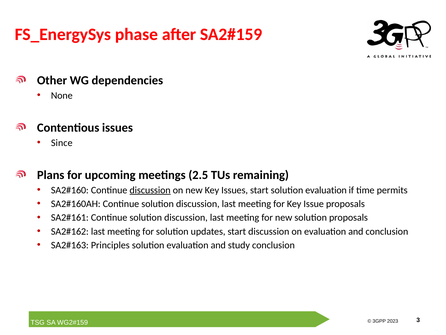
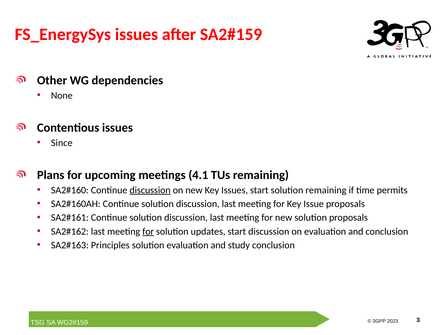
FS_EnergySys phase: phase -> issues
2.5: 2.5 -> 4.1
start solution evaluation: evaluation -> remaining
for at (148, 231) underline: none -> present
